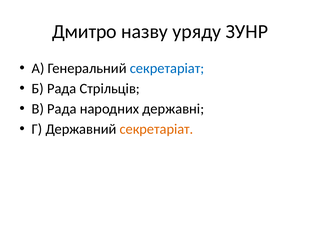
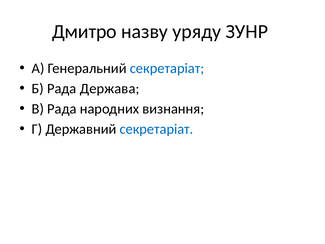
Стрільців: Стрільців -> Держава
державні: державні -> визнання
секретаріат at (157, 129) colour: orange -> blue
